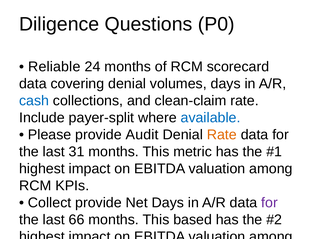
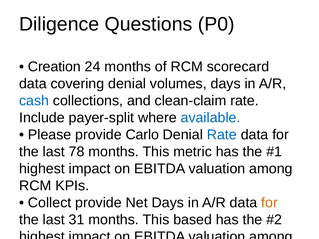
Reliable: Reliable -> Creation
Audit: Audit -> Carlo
Rate at (222, 135) colour: orange -> blue
31: 31 -> 78
for at (270, 203) colour: purple -> orange
66: 66 -> 31
